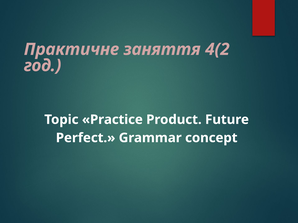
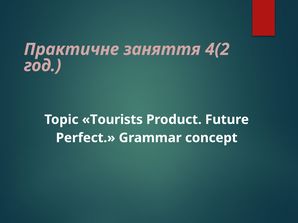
Practice: Practice -> Tourists
